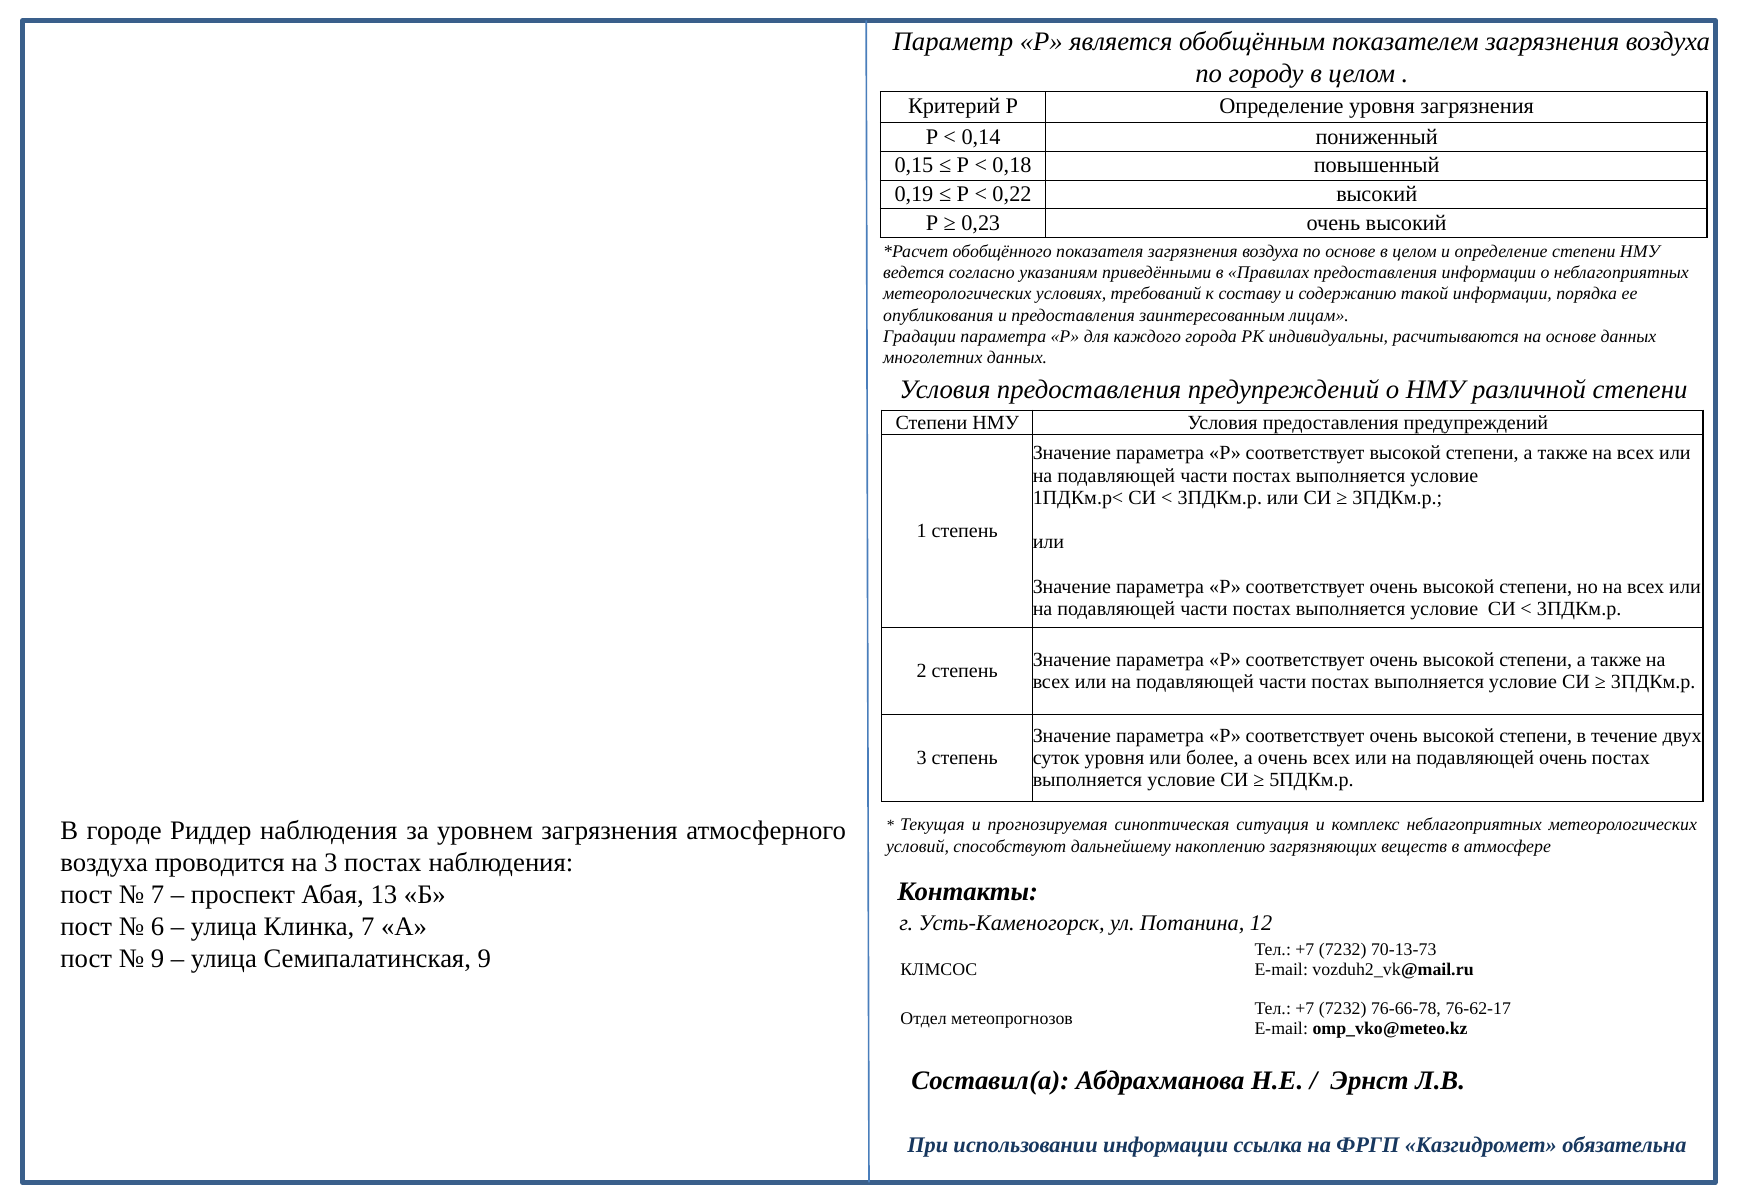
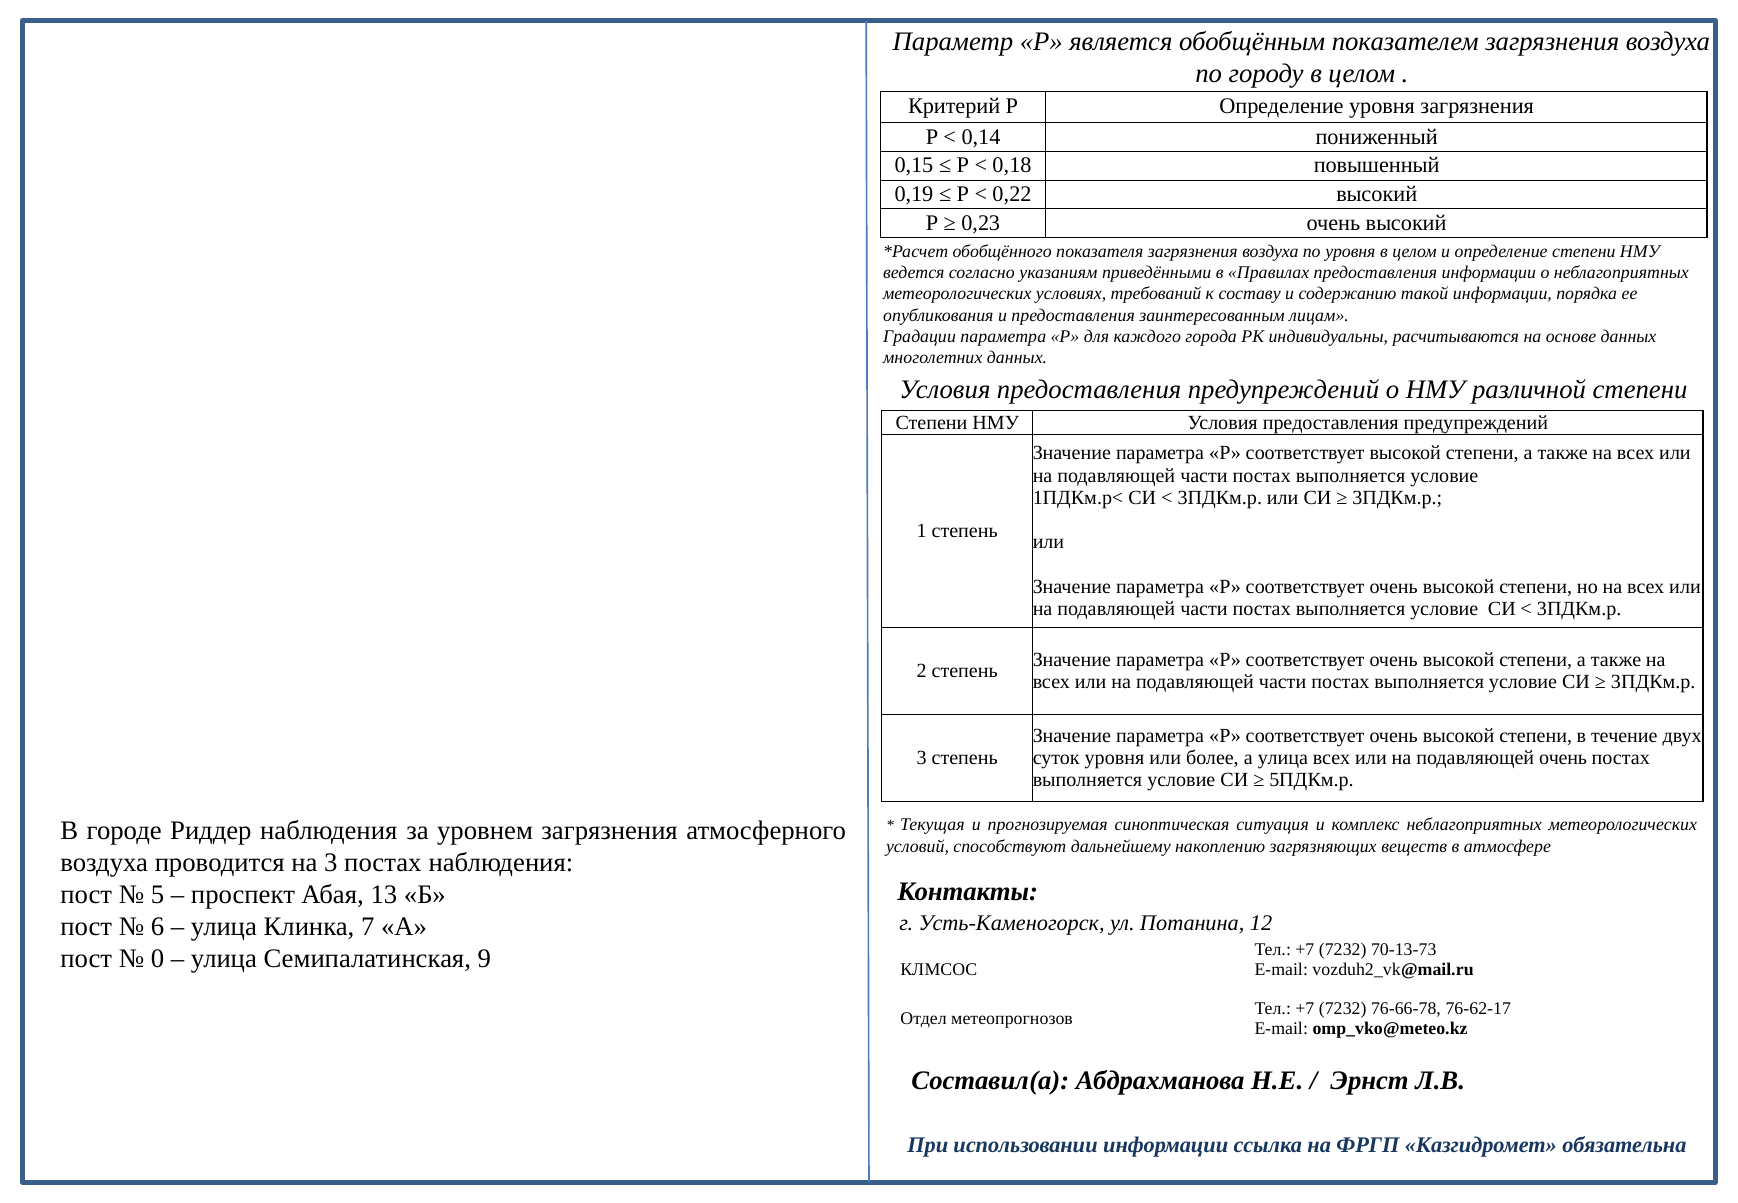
по основе: основе -> уровня
а очень: очень -> улица
7 at (158, 895): 7 -> 5
9 at (158, 959): 9 -> 0
